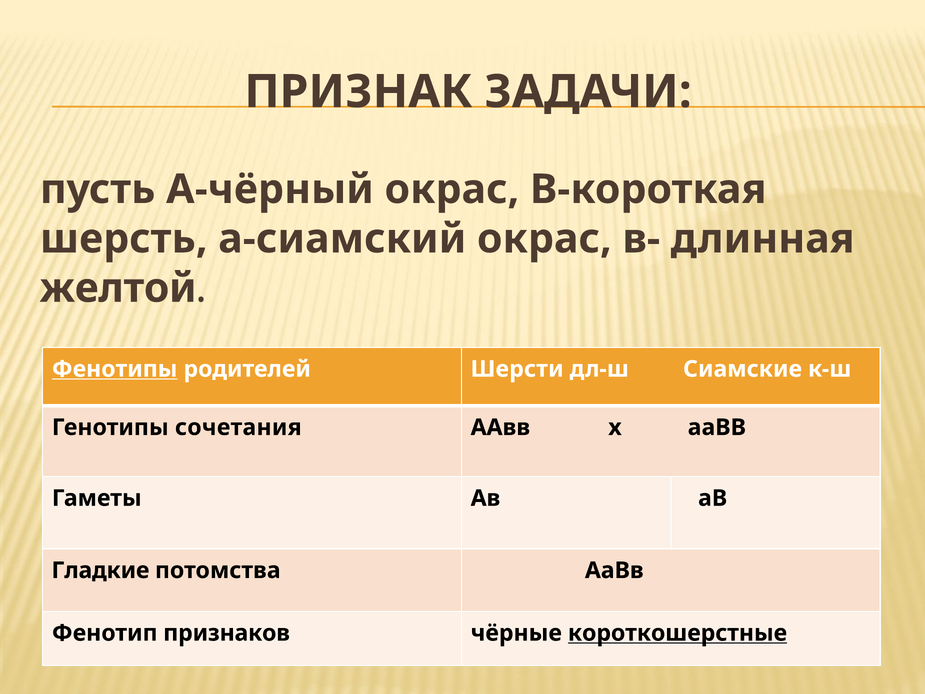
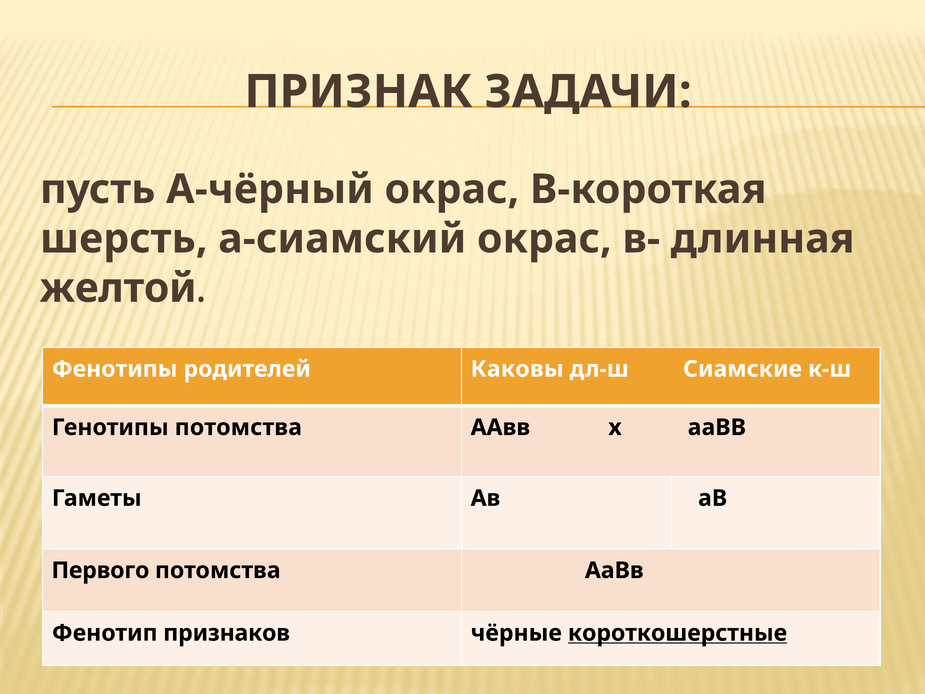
Фенотипы underline: present -> none
Шерсти: Шерсти -> Каковы
Генотипы сочетания: сочетания -> потомства
Гладкие: Гладкие -> Первого
